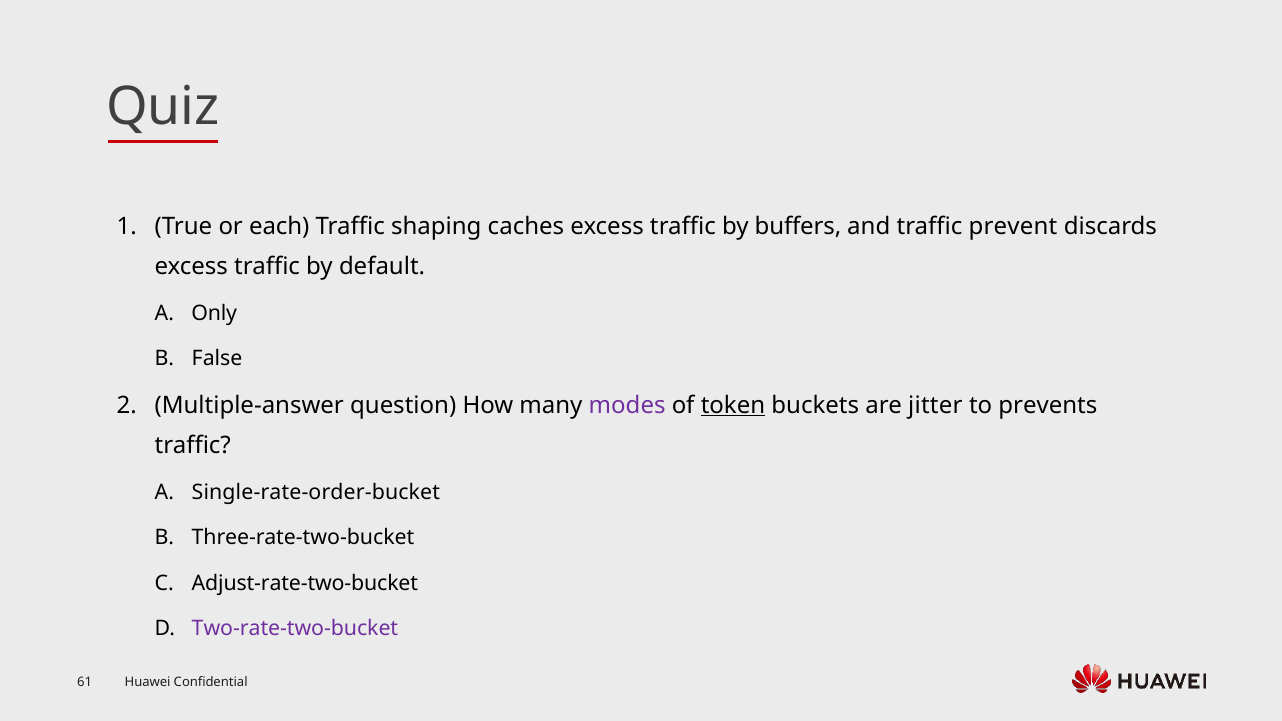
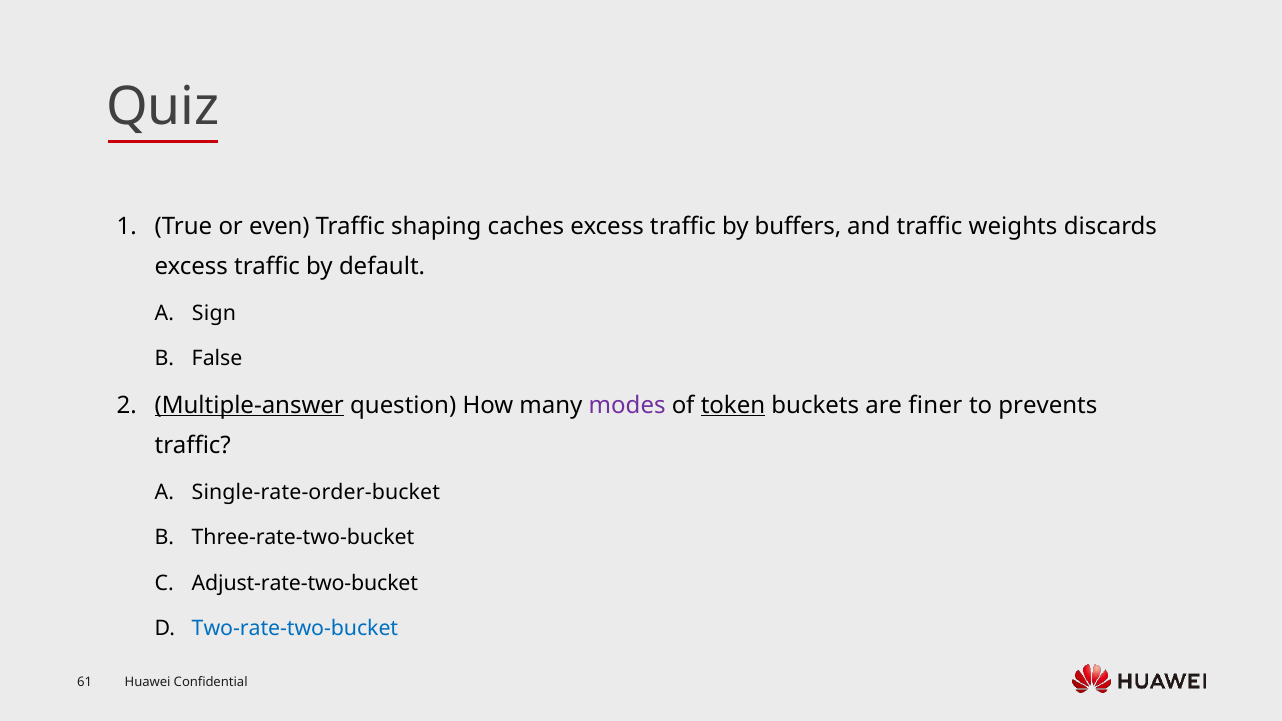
each: each -> even
prevent: prevent -> weights
Only: Only -> Sign
Multiple-answer underline: none -> present
jitter: jitter -> finer
Two-rate-two-bucket colour: purple -> blue
